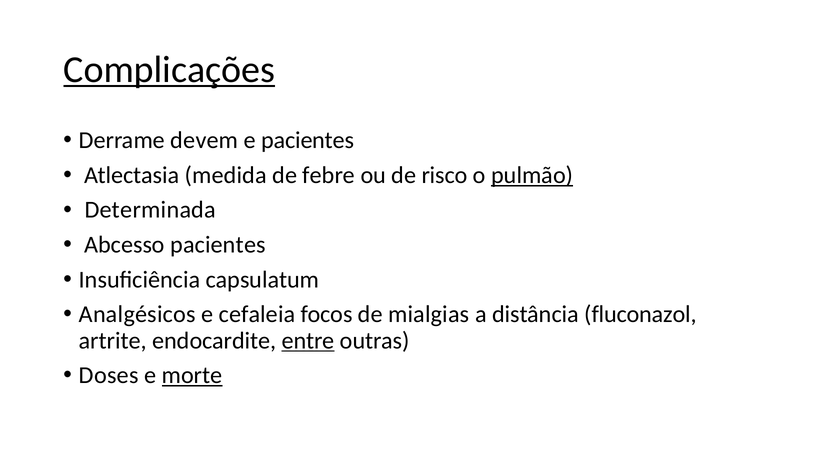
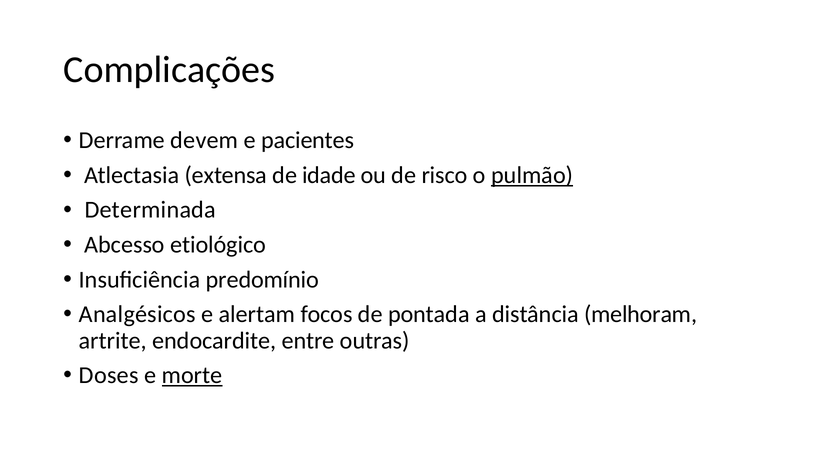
Complicações underline: present -> none
medida: medida -> extensa
febre: febre -> idade
Abcesso pacientes: pacientes -> etiológico
capsulatum: capsulatum -> predomínio
cefaleia: cefaleia -> alertam
mialgias: mialgias -> pontada
fluconazol: fluconazol -> melhoram
entre underline: present -> none
